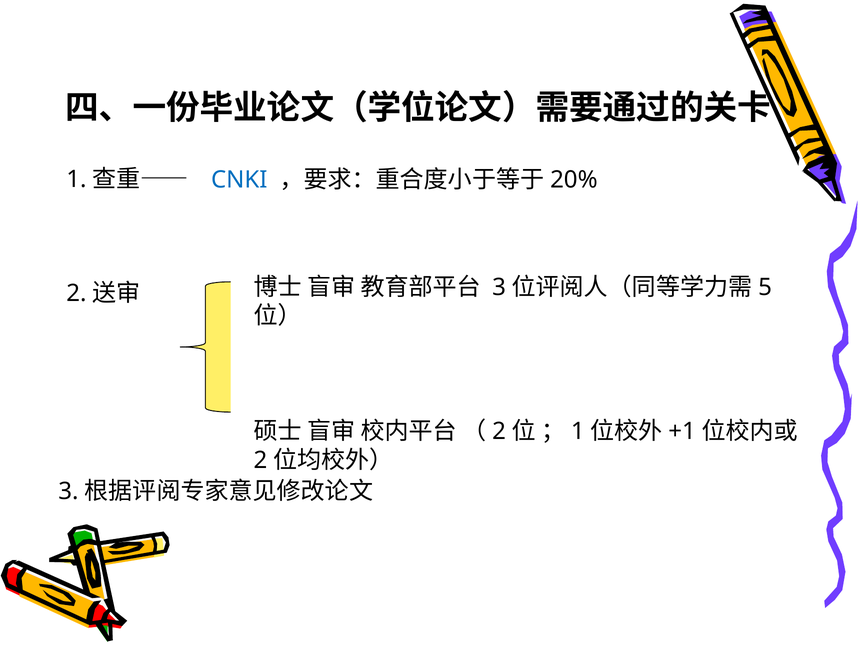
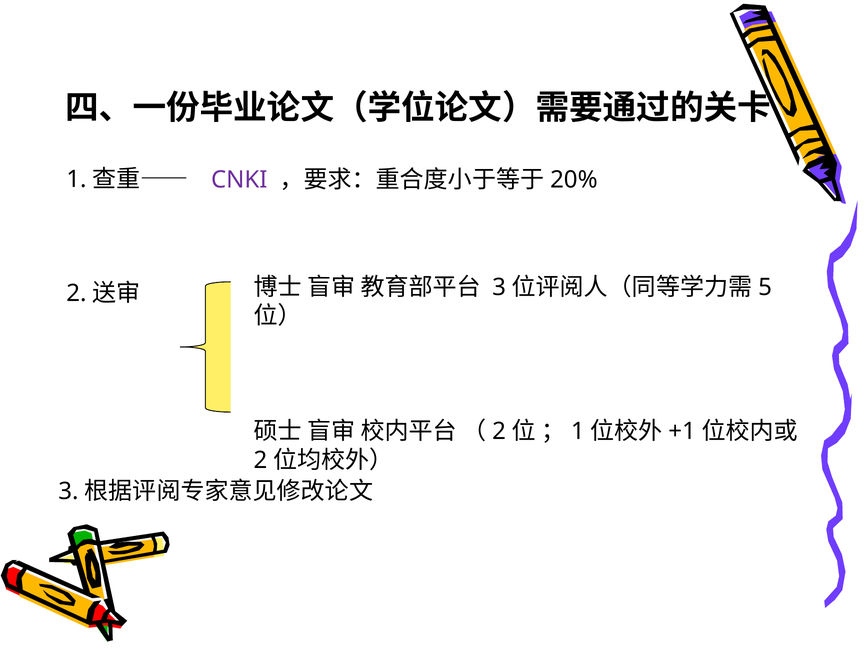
CNKI colour: blue -> purple
